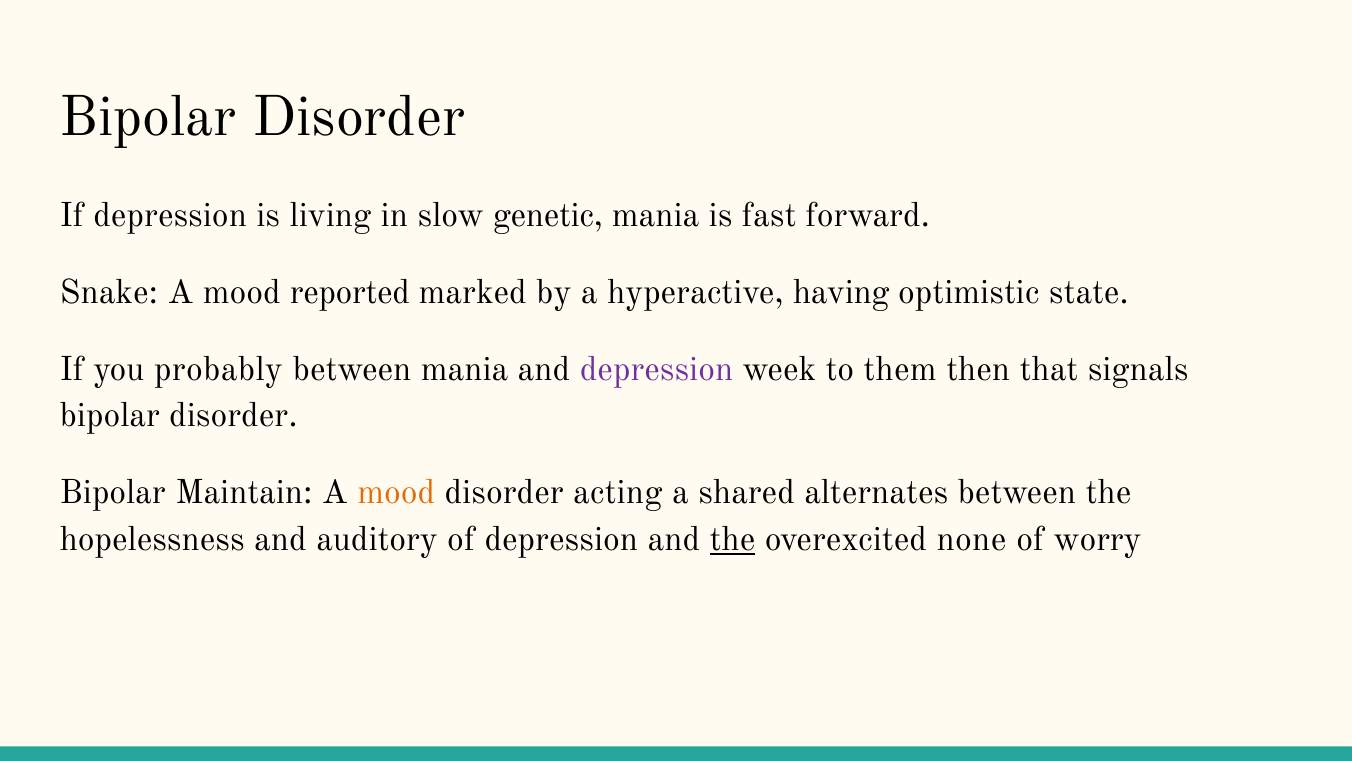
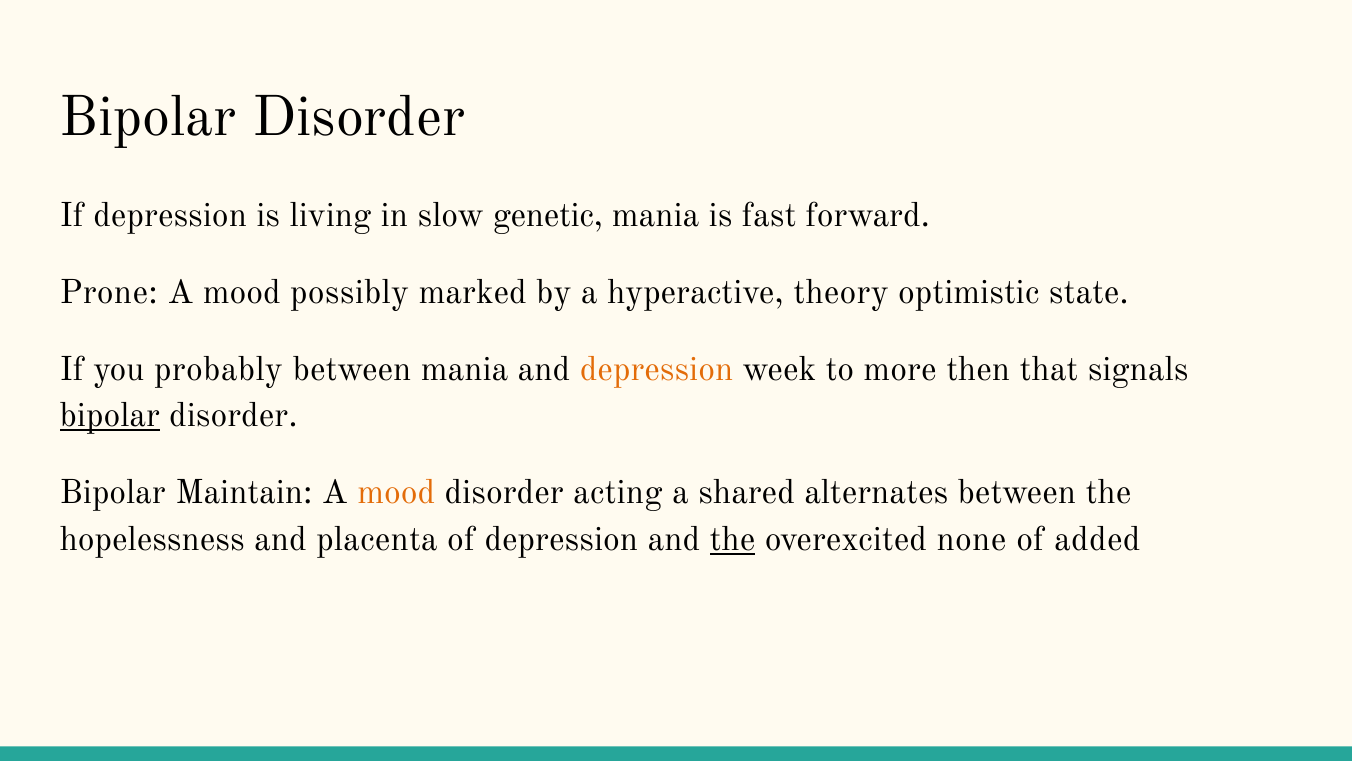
Snake: Snake -> Prone
reported: reported -> possibly
having: having -> theory
depression at (657, 369) colour: purple -> orange
them: them -> more
bipolar at (110, 415) underline: none -> present
auditory: auditory -> placenta
worry: worry -> added
